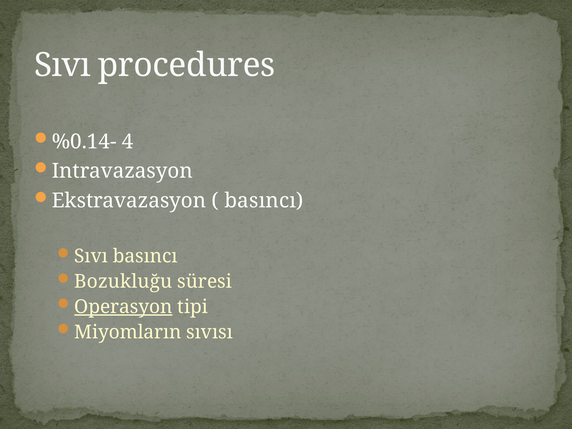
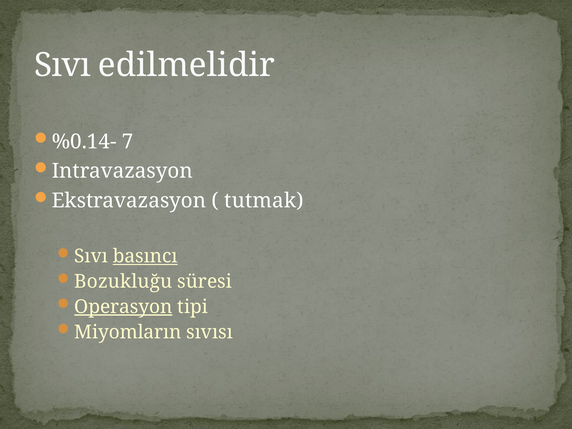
procedures: procedures -> edilmelidir
4: 4 -> 7
basıncı at (264, 201): basıncı -> tutmak
basıncı at (145, 256) underline: none -> present
